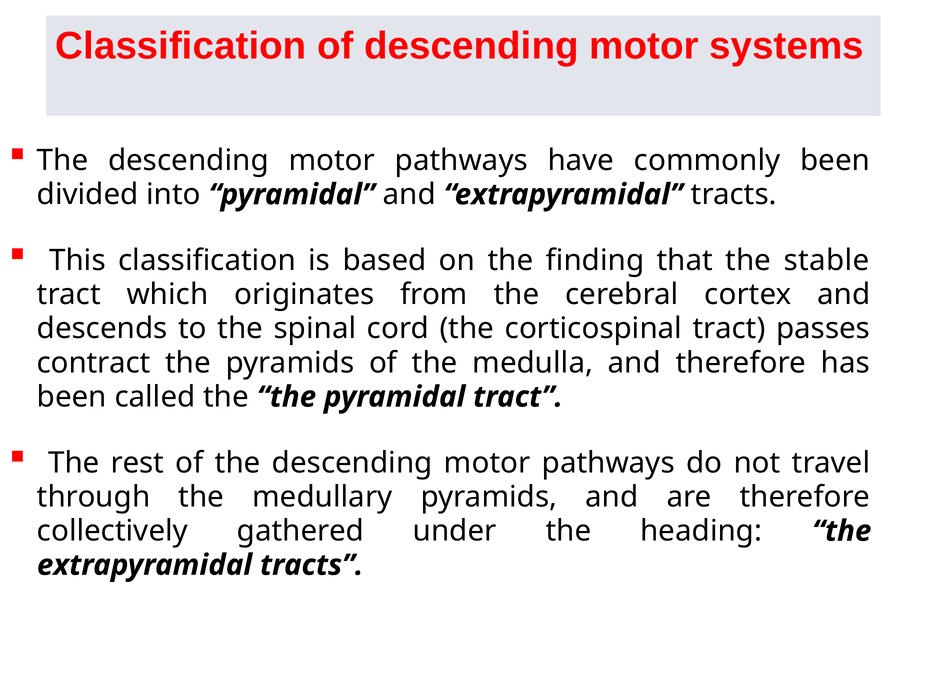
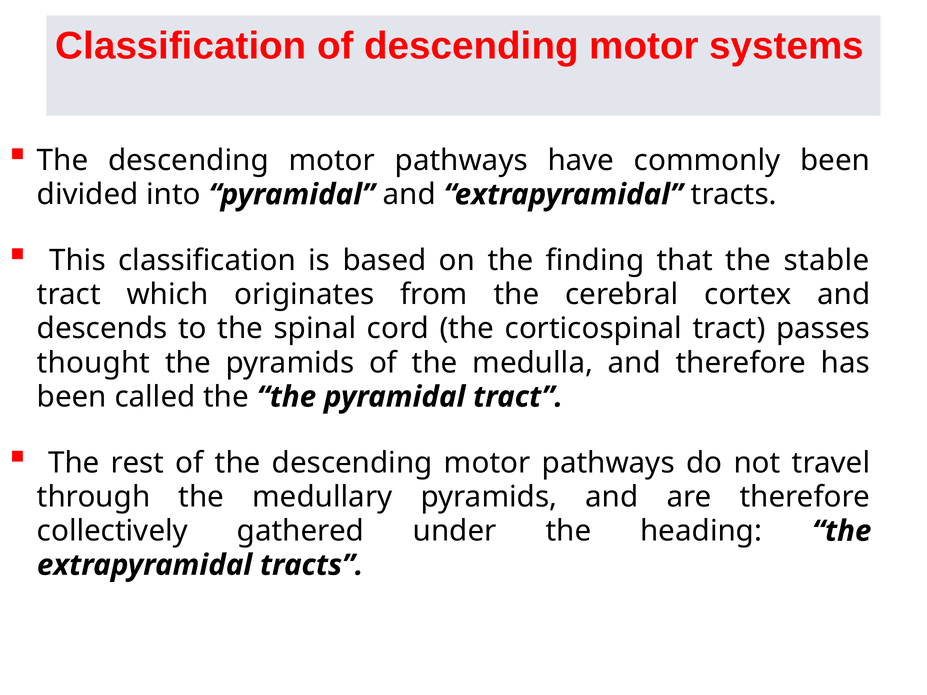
contract: contract -> thought
